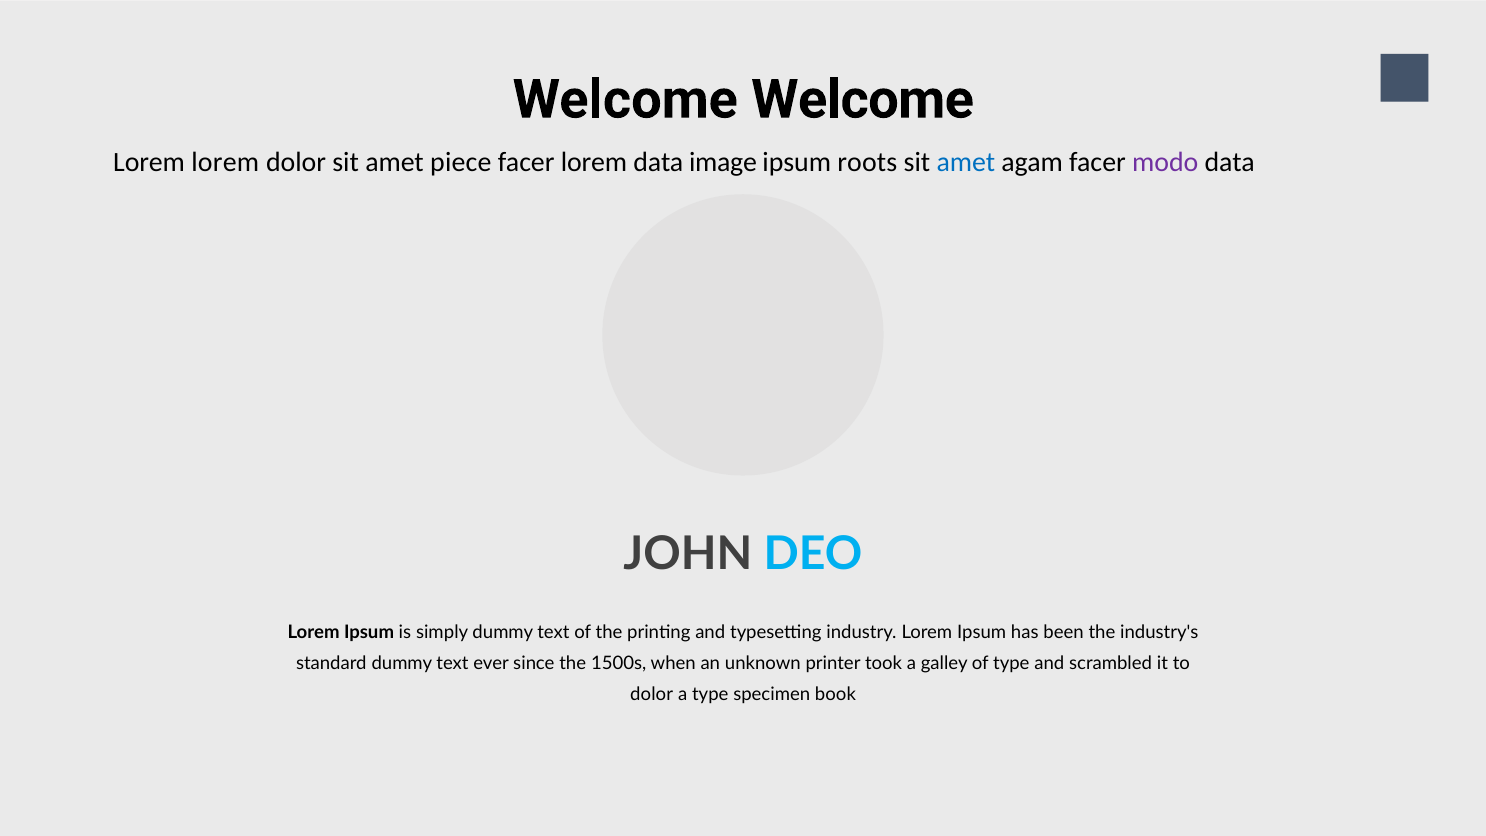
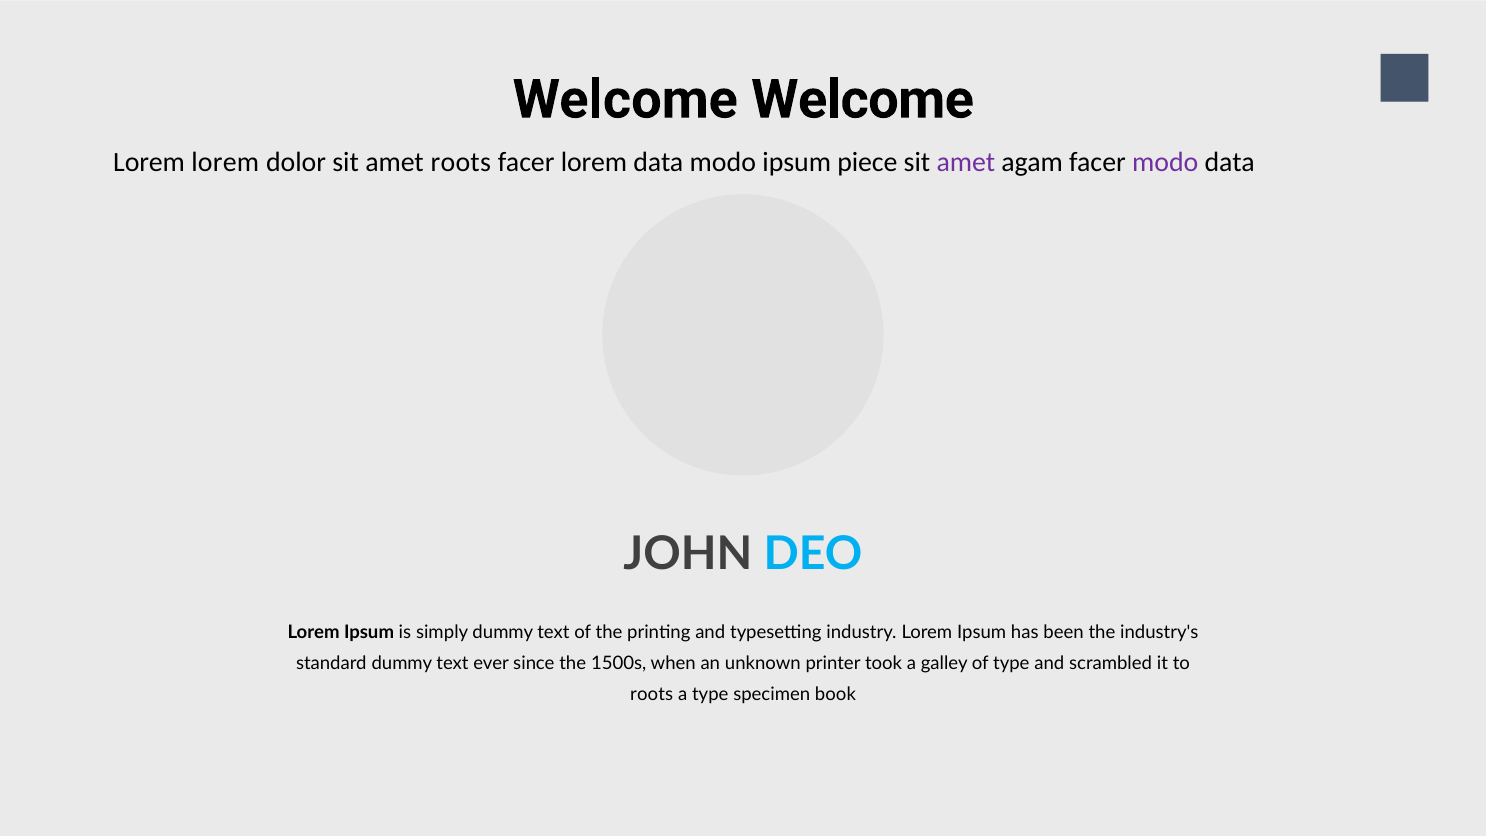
amet piece: piece -> roots
data image: image -> modo
roots: roots -> piece
amet at (966, 162) colour: blue -> purple
dolor at (652, 694): dolor -> roots
